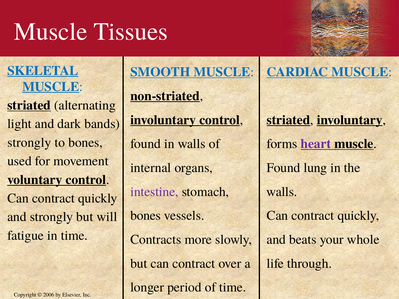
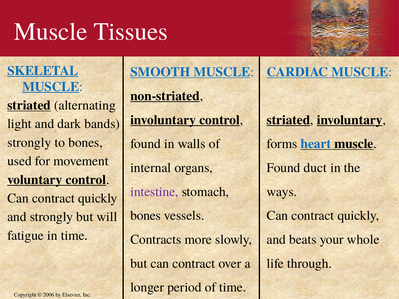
heart colour: purple -> blue
lung: lung -> duct
walls at (282, 192): walls -> ways
